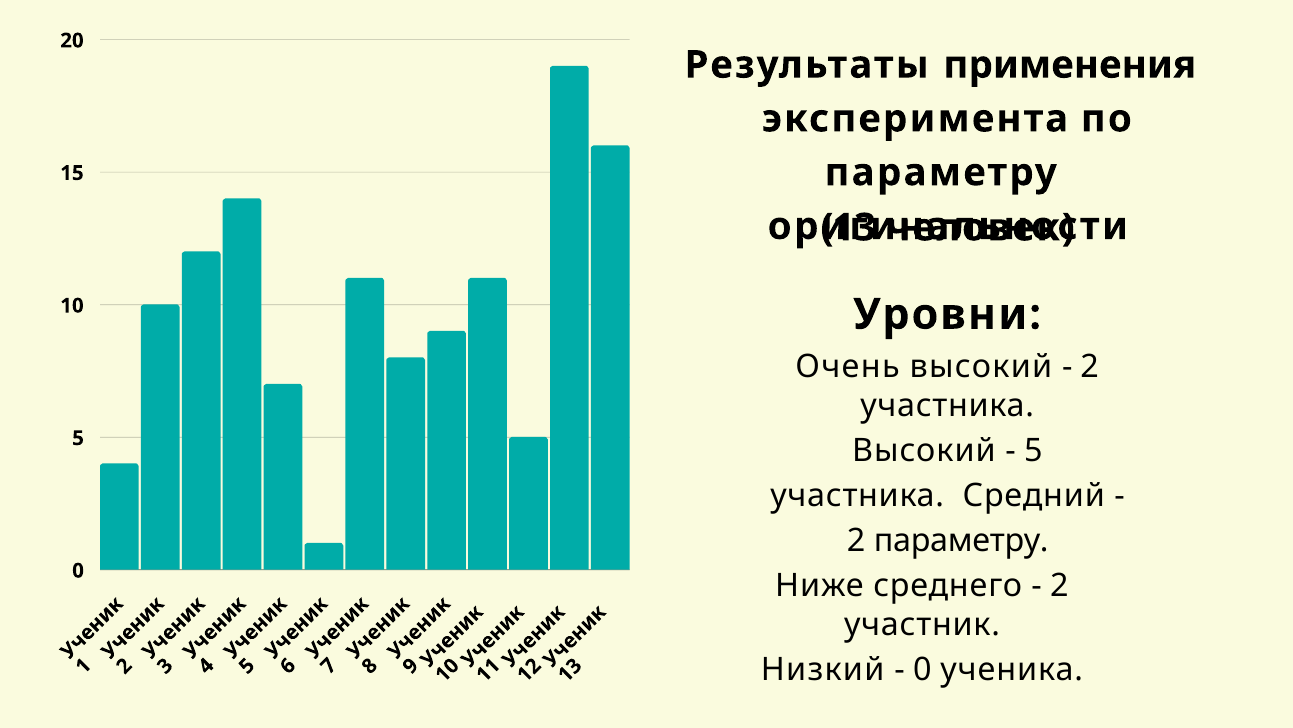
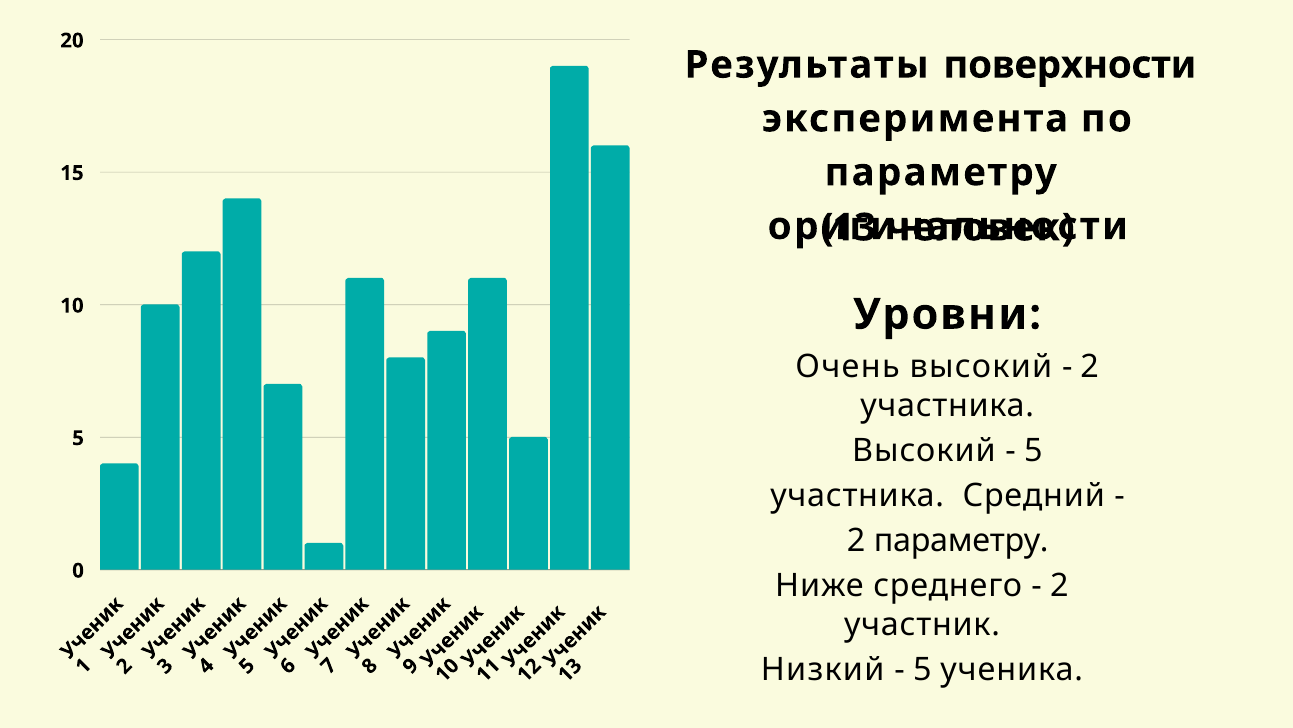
применения: применения -> поверхности
0 at (922, 669): 0 -> 5
